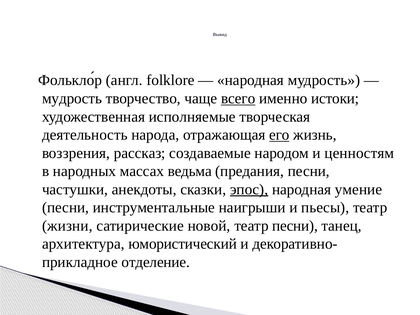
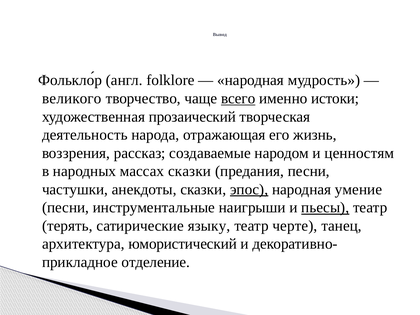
мудрость at (72, 98): мудрость -> великого
исполняемые: исполняемые -> прозаический
его underline: present -> none
массах ведьма: ведьма -> сказки
пьесы underline: none -> present
жизни: жизни -> терять
новой: новой -> языку
театр песни: песни -> черте
